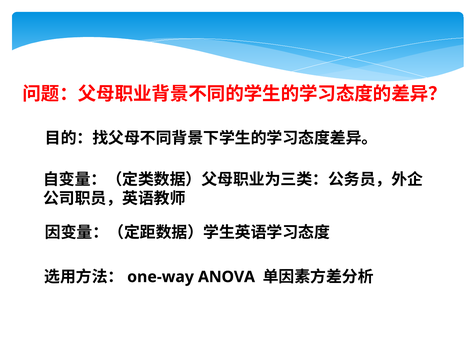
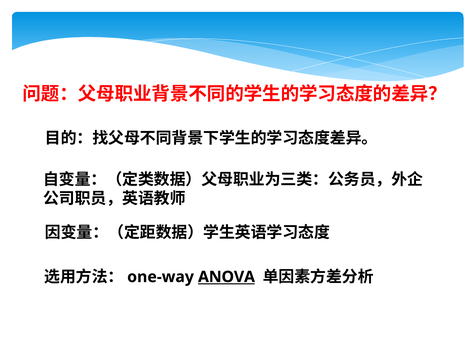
ANOVA underline: none -> present
